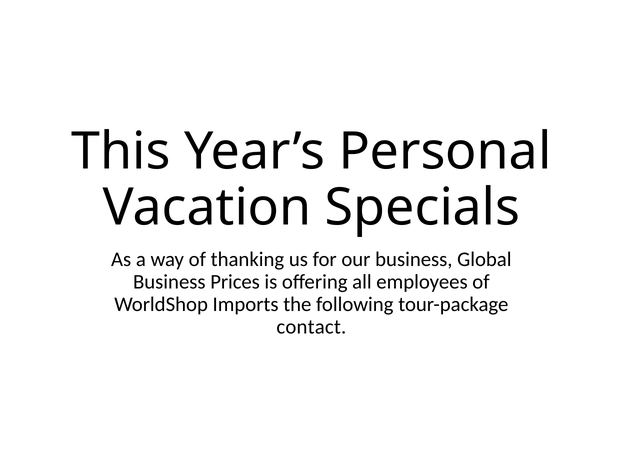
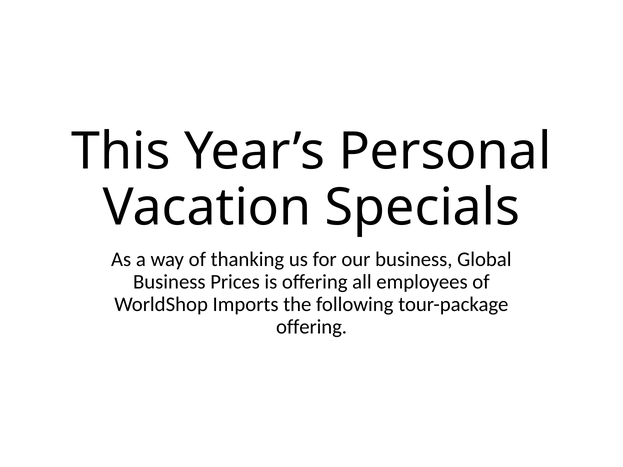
contact at (311, 327): contact -> offering
